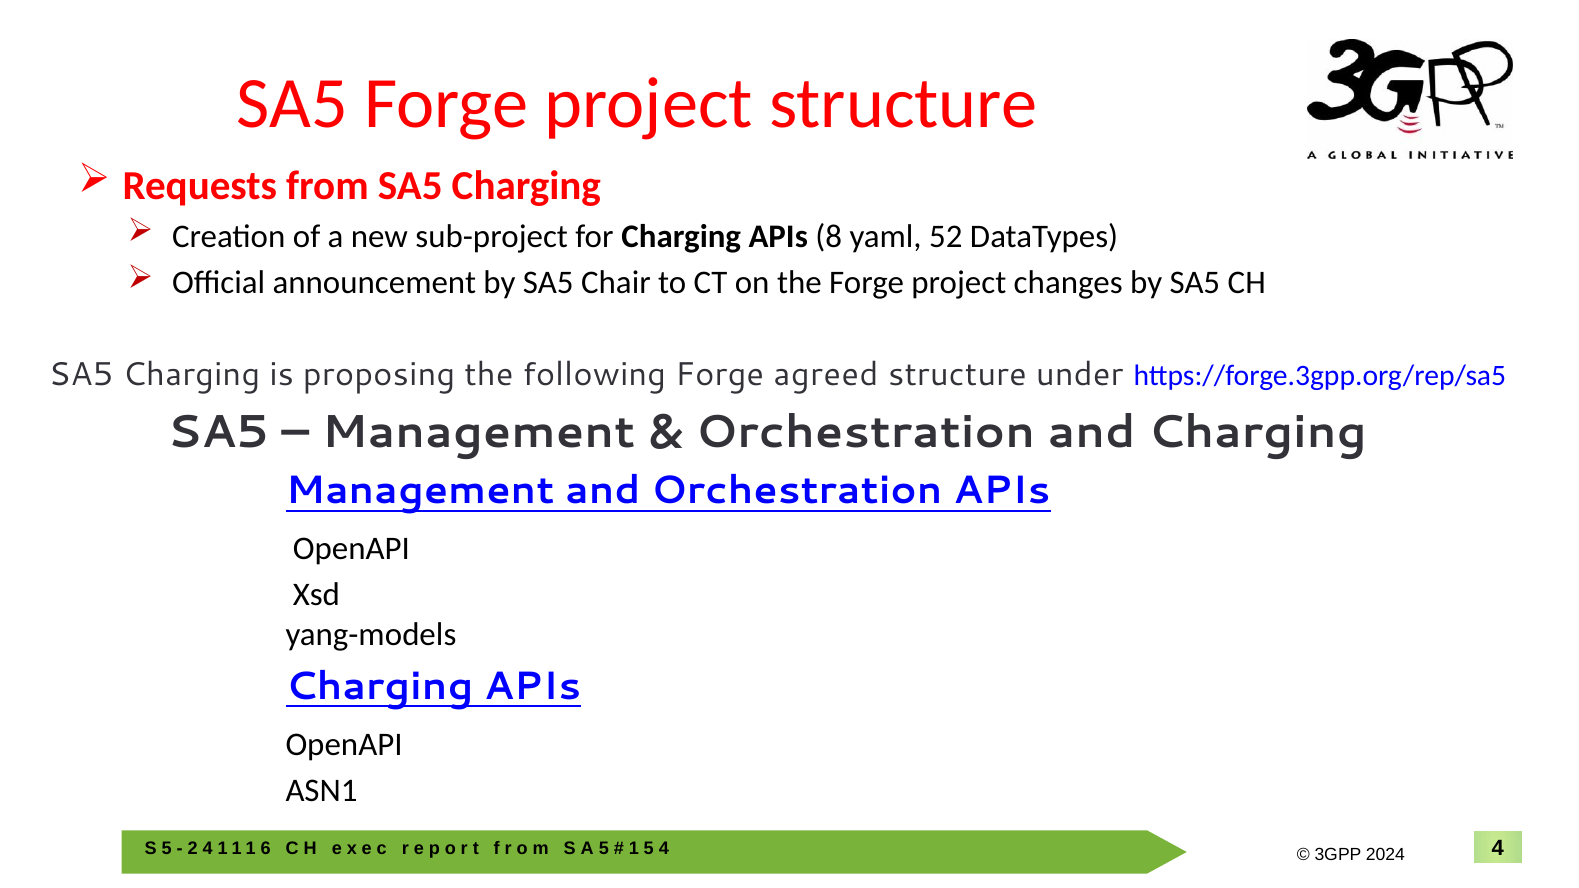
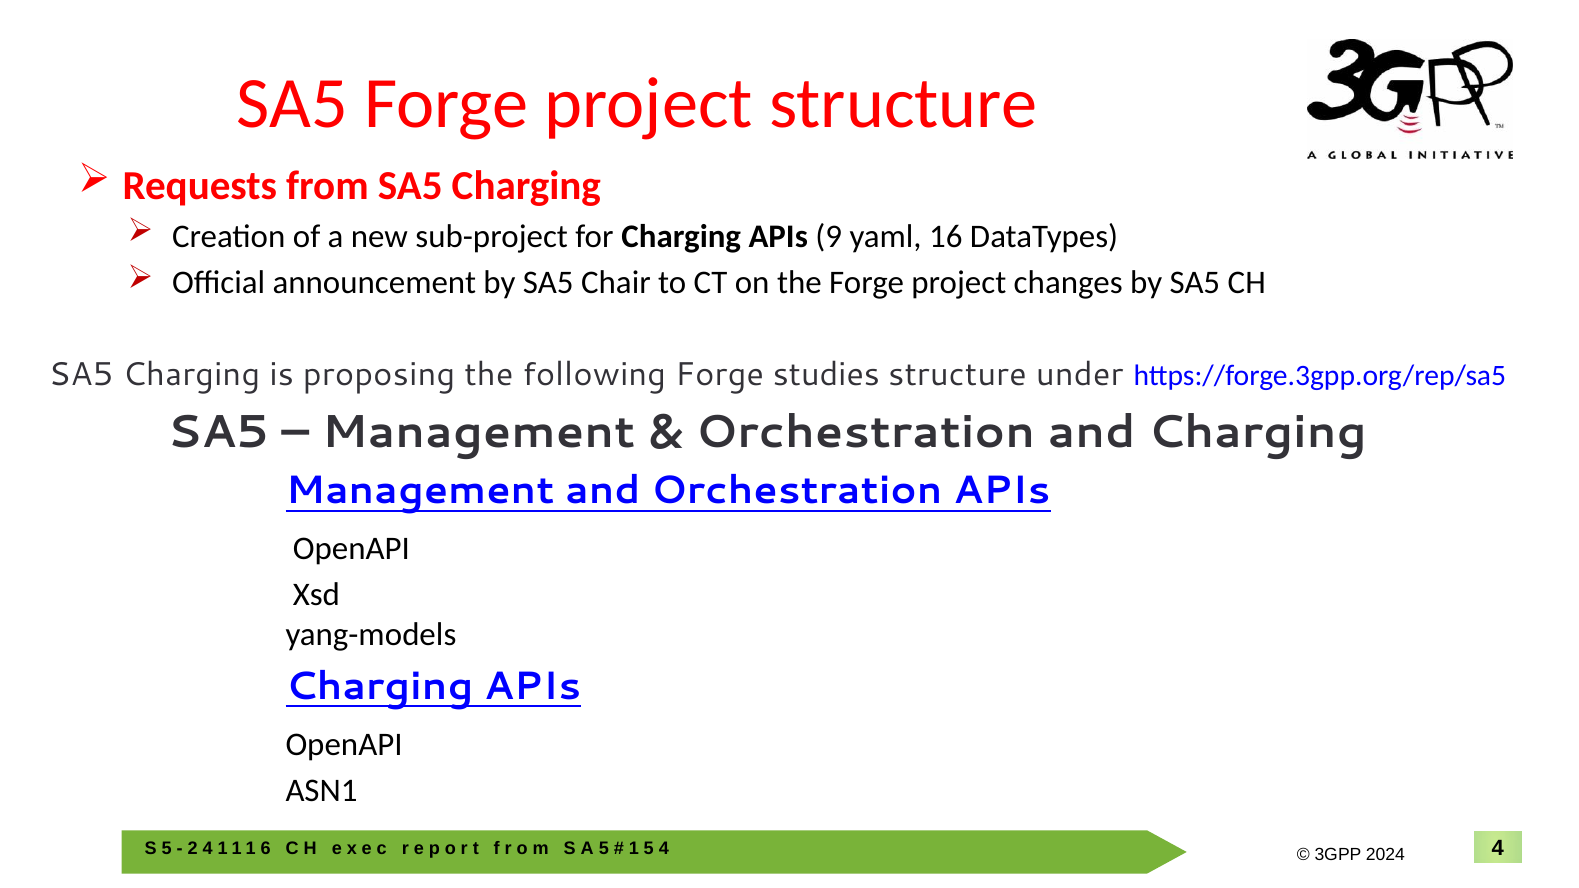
8: 8 -> 9
52: 52 -> 16
agreed: agreed -> studies
